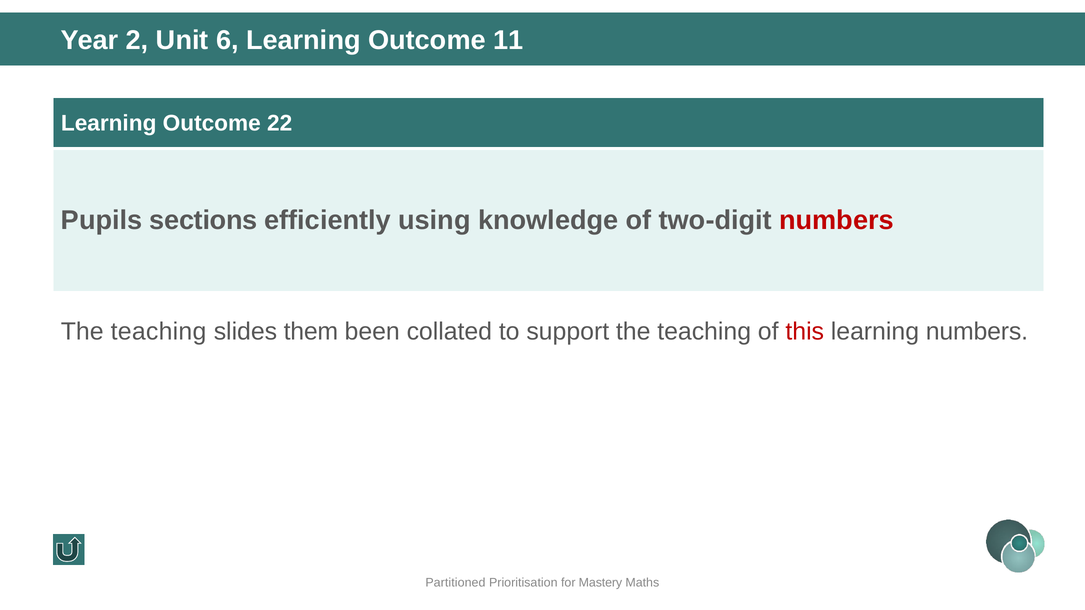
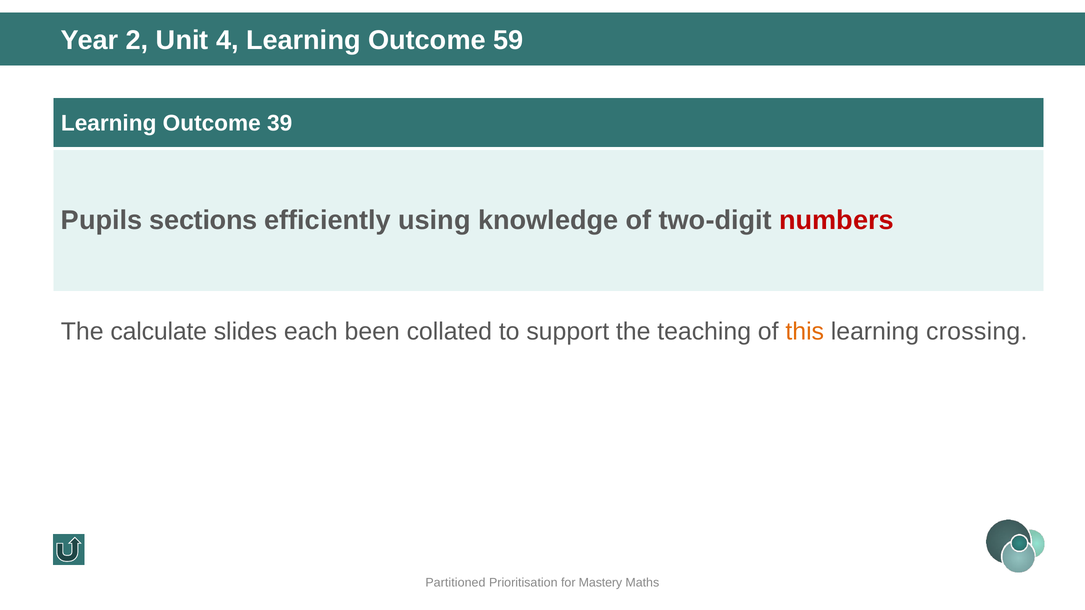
6: 6 -> 4
11: 11 -> 59
22: 22 -> 39
teaching at (159, 332): teaching -> calculate
them: them -> each
this colour: red -> orange
learning numbers: numbers -> crossing
